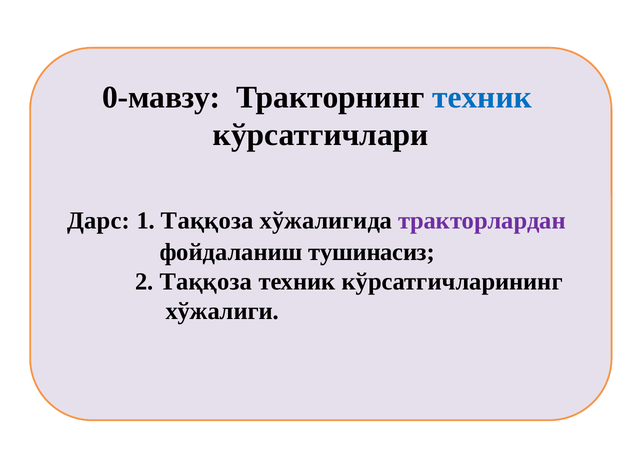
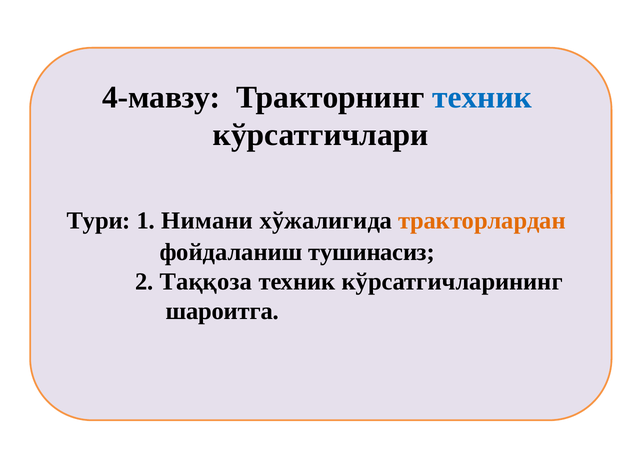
0-мавзу: 0-мавзу -> 4-мавзу
Дарс: Дарс -> Тури
1 Таққоза: Таққоза -> Нимани
тракторлардан colour: purple -> orange
хўжалиги: хўжалиги -> шароитга
